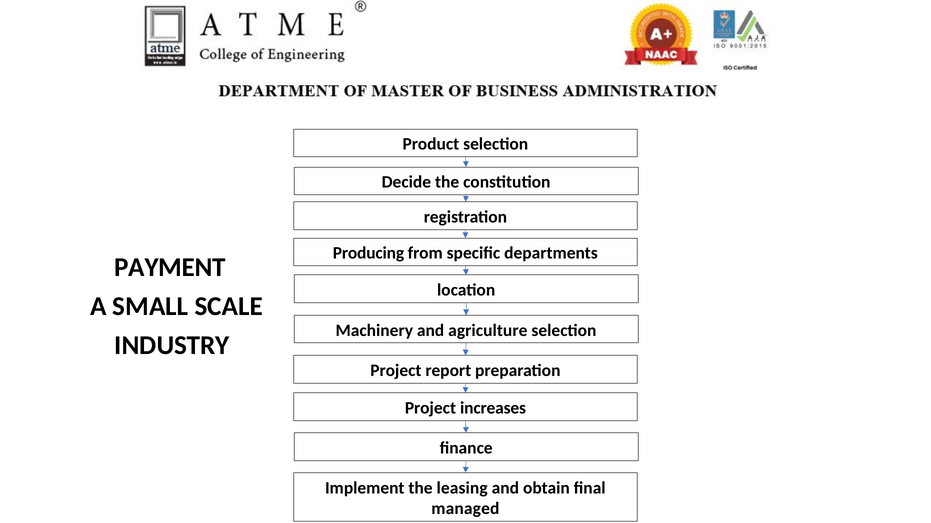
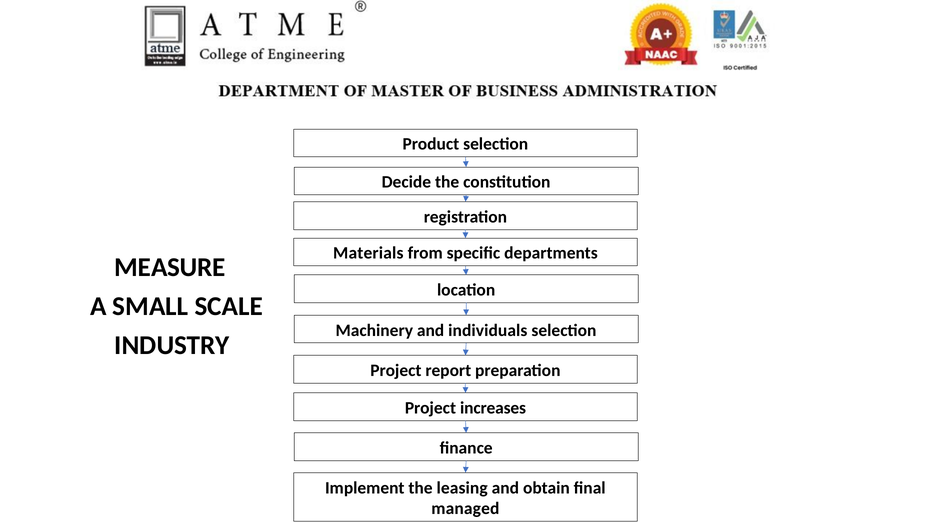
Producing: Producing -> Materials
PAYMENT: PAYMENT -> MEASURE
agriculture: agriculture -> individuals
